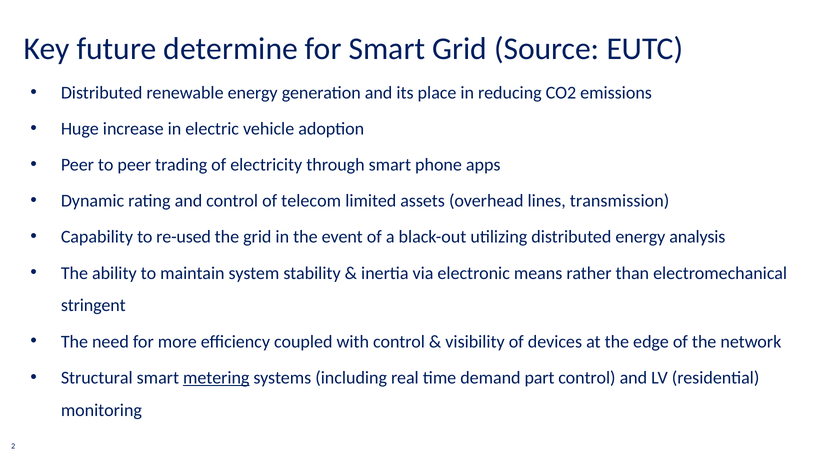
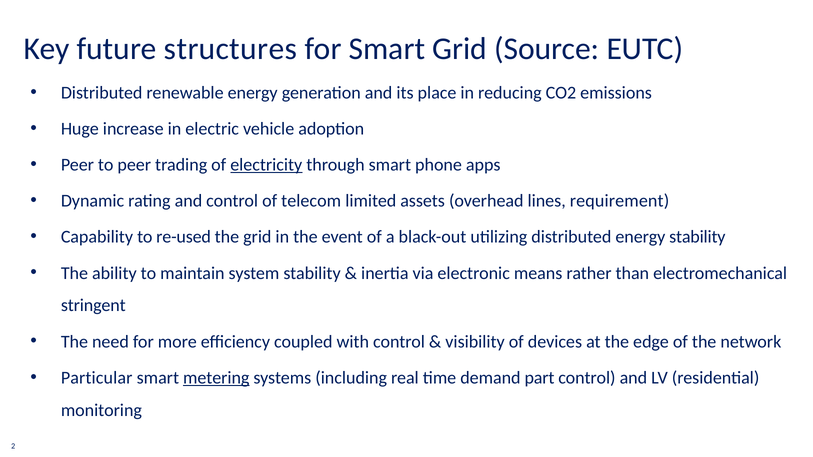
determine: determine -> structures
electricity underline: none -> present
transmission: transmission -> requirement
energy analysis: analysis -> stability
Structural: Structural -> Particular
